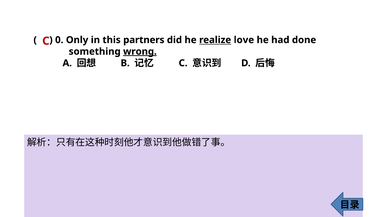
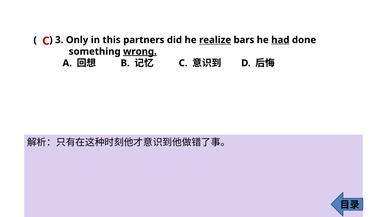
0: 0 -> 3
love: love -> bars
had underline: none -> present
